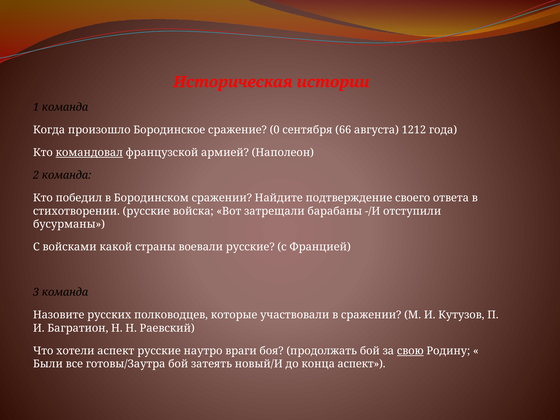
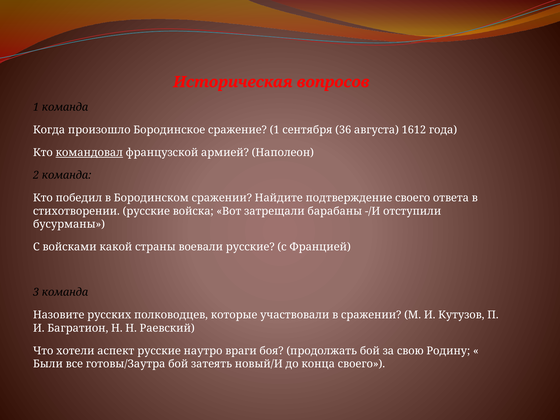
истории: истории -> вопросов
сражение 0: 0 -> 1
66: 66 -> 36
1212: 1212 -> 1612
свою underline: present -> none
конца аспект: аспект -> своего
